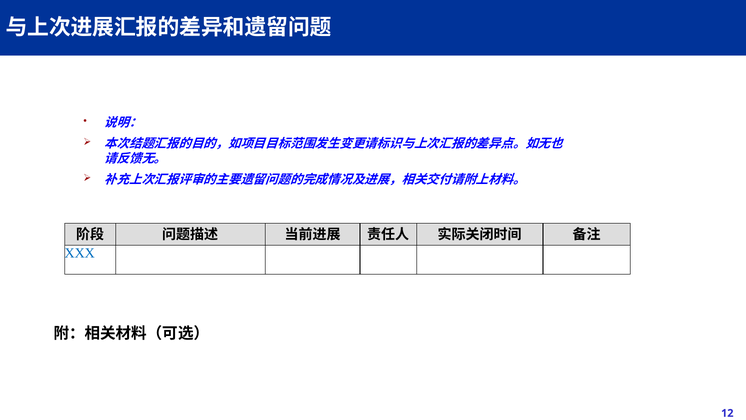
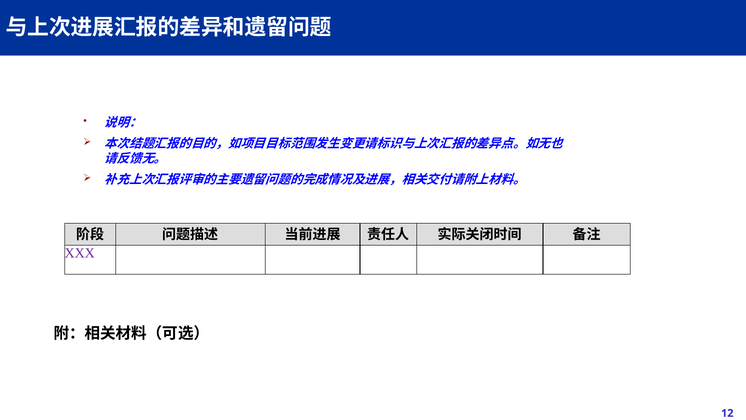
XXX colour: blue -> purple
